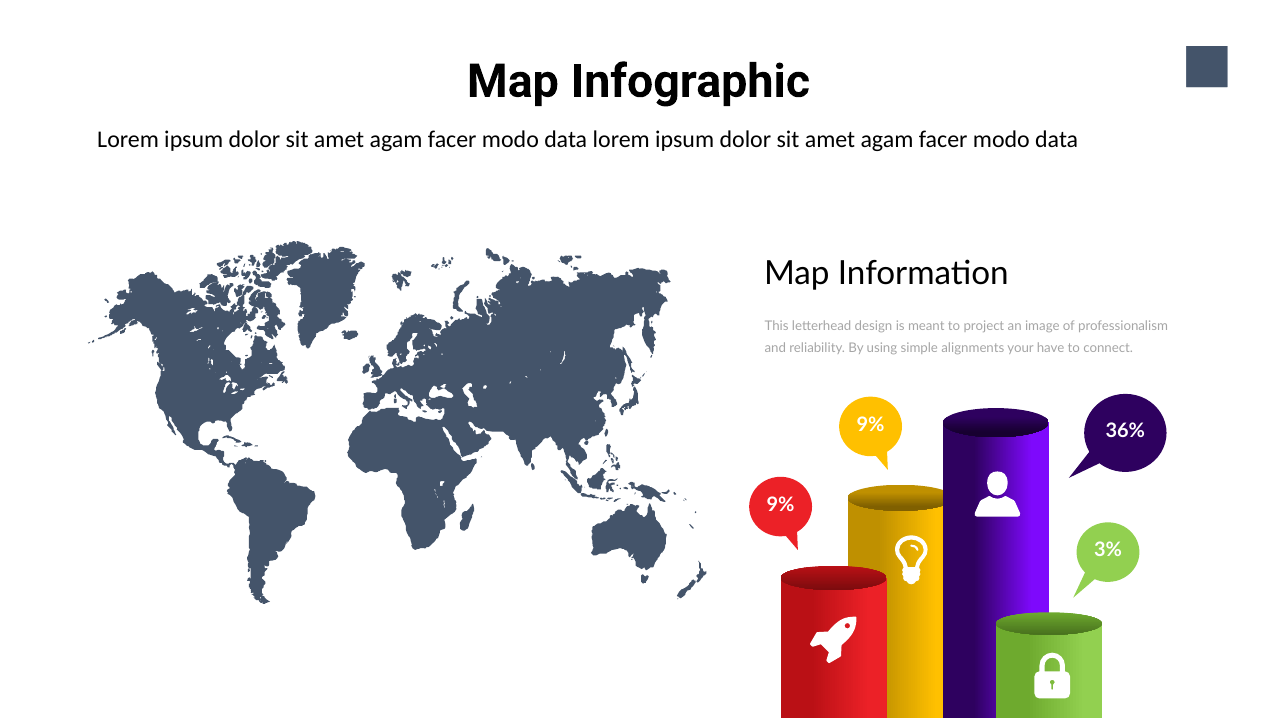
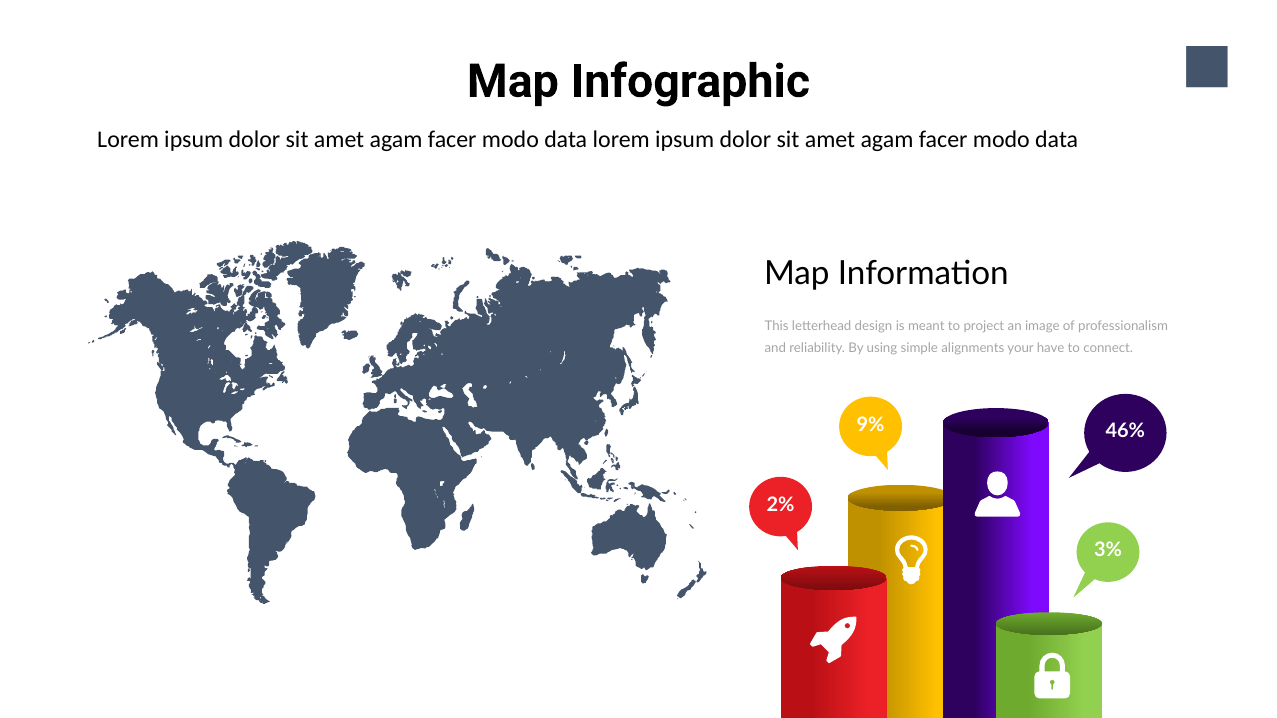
36%: 36% -> 46%
9% at (781, 505): 9% -> 2%
